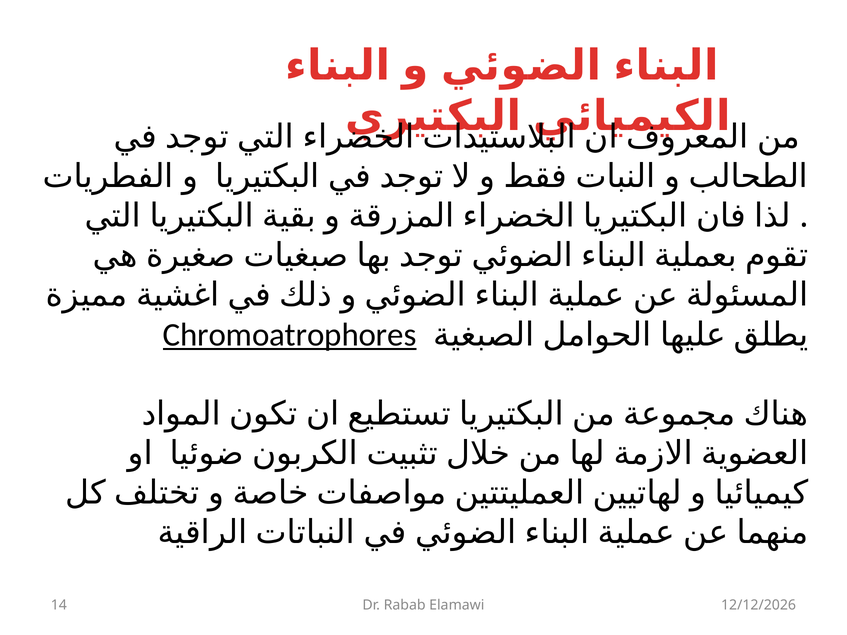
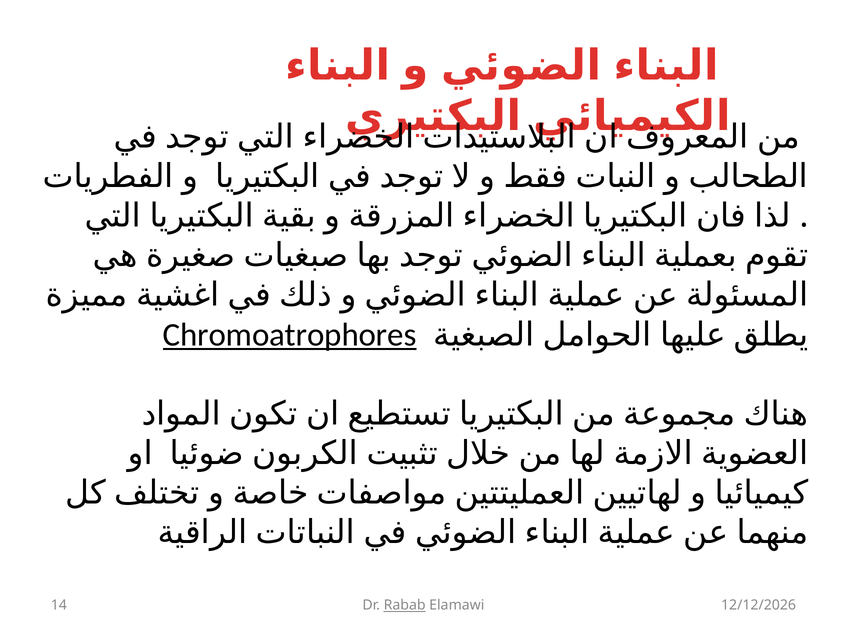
Rabab underline: none -> present
